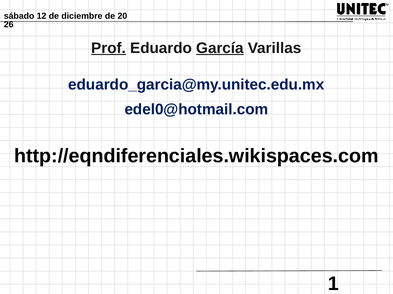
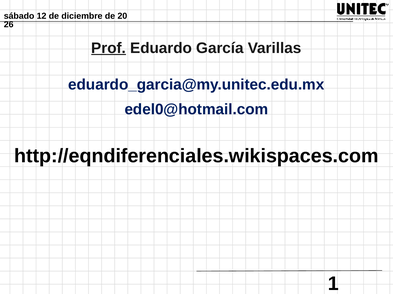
García underline: present -> none
